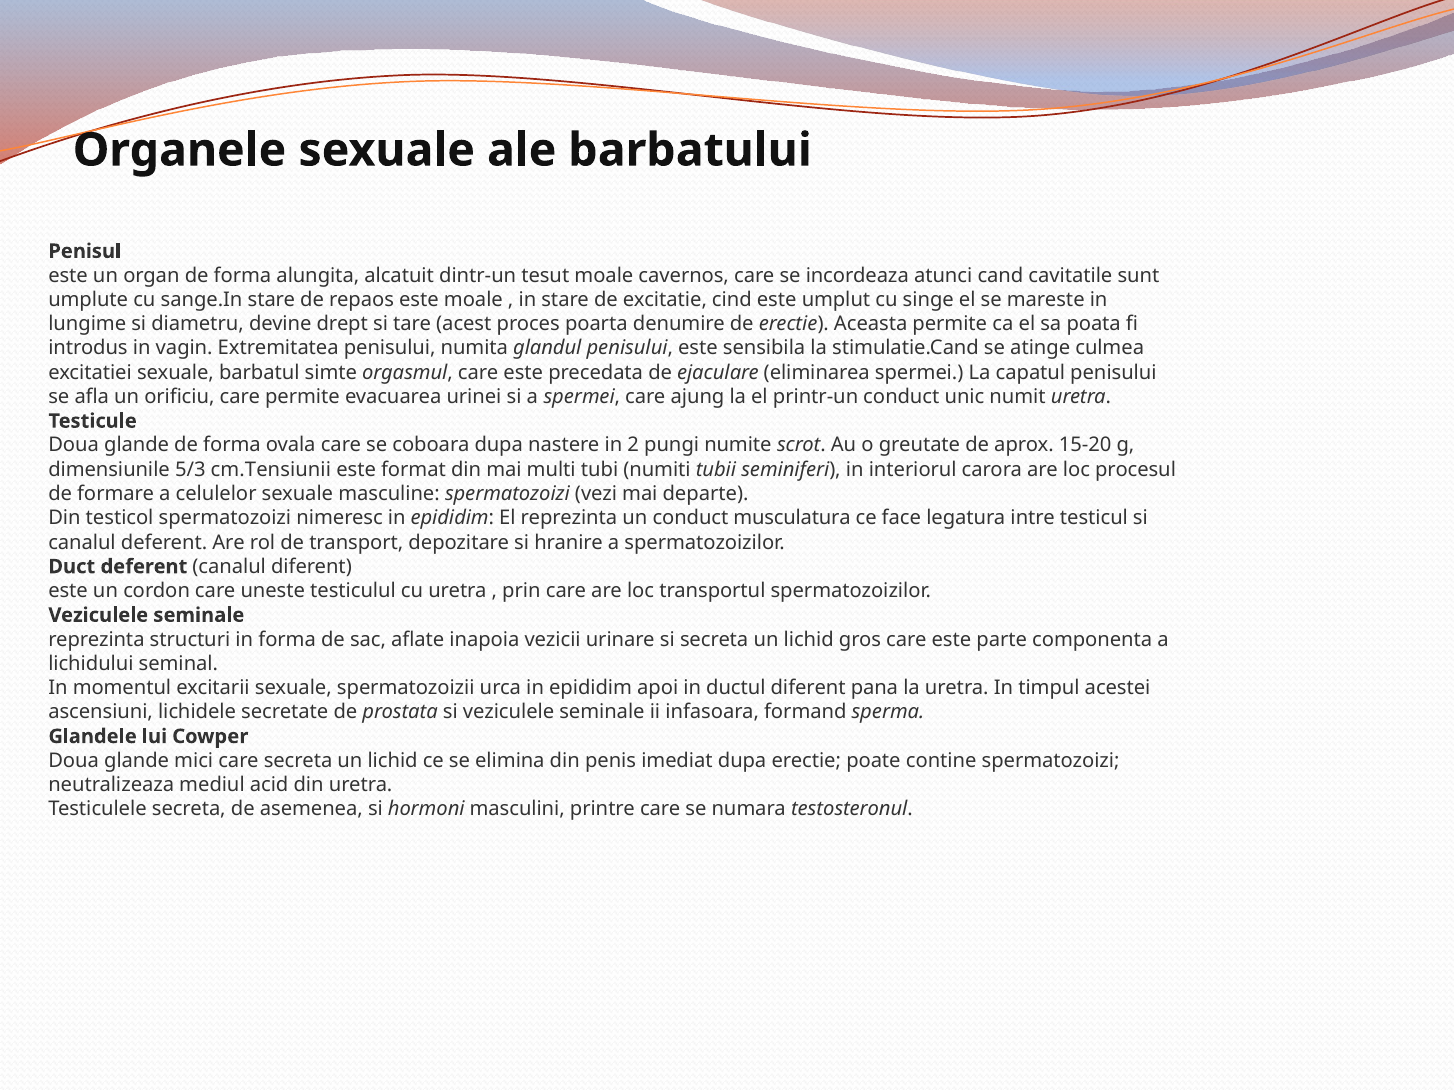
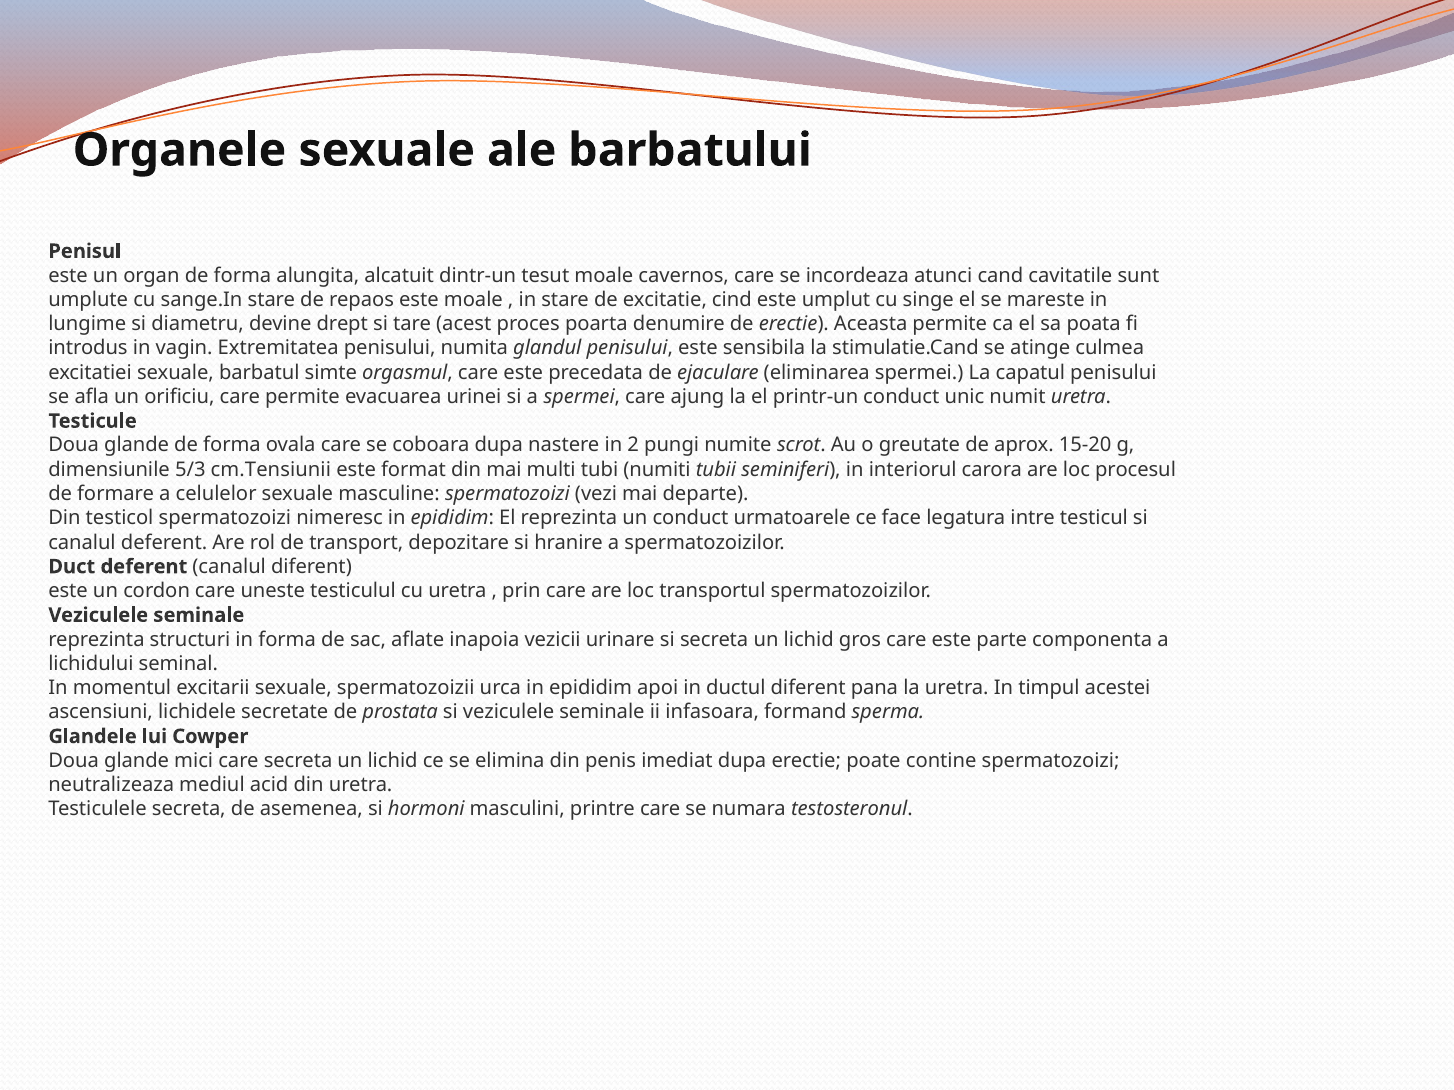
musculatura: musculatura -> urmatoarele
